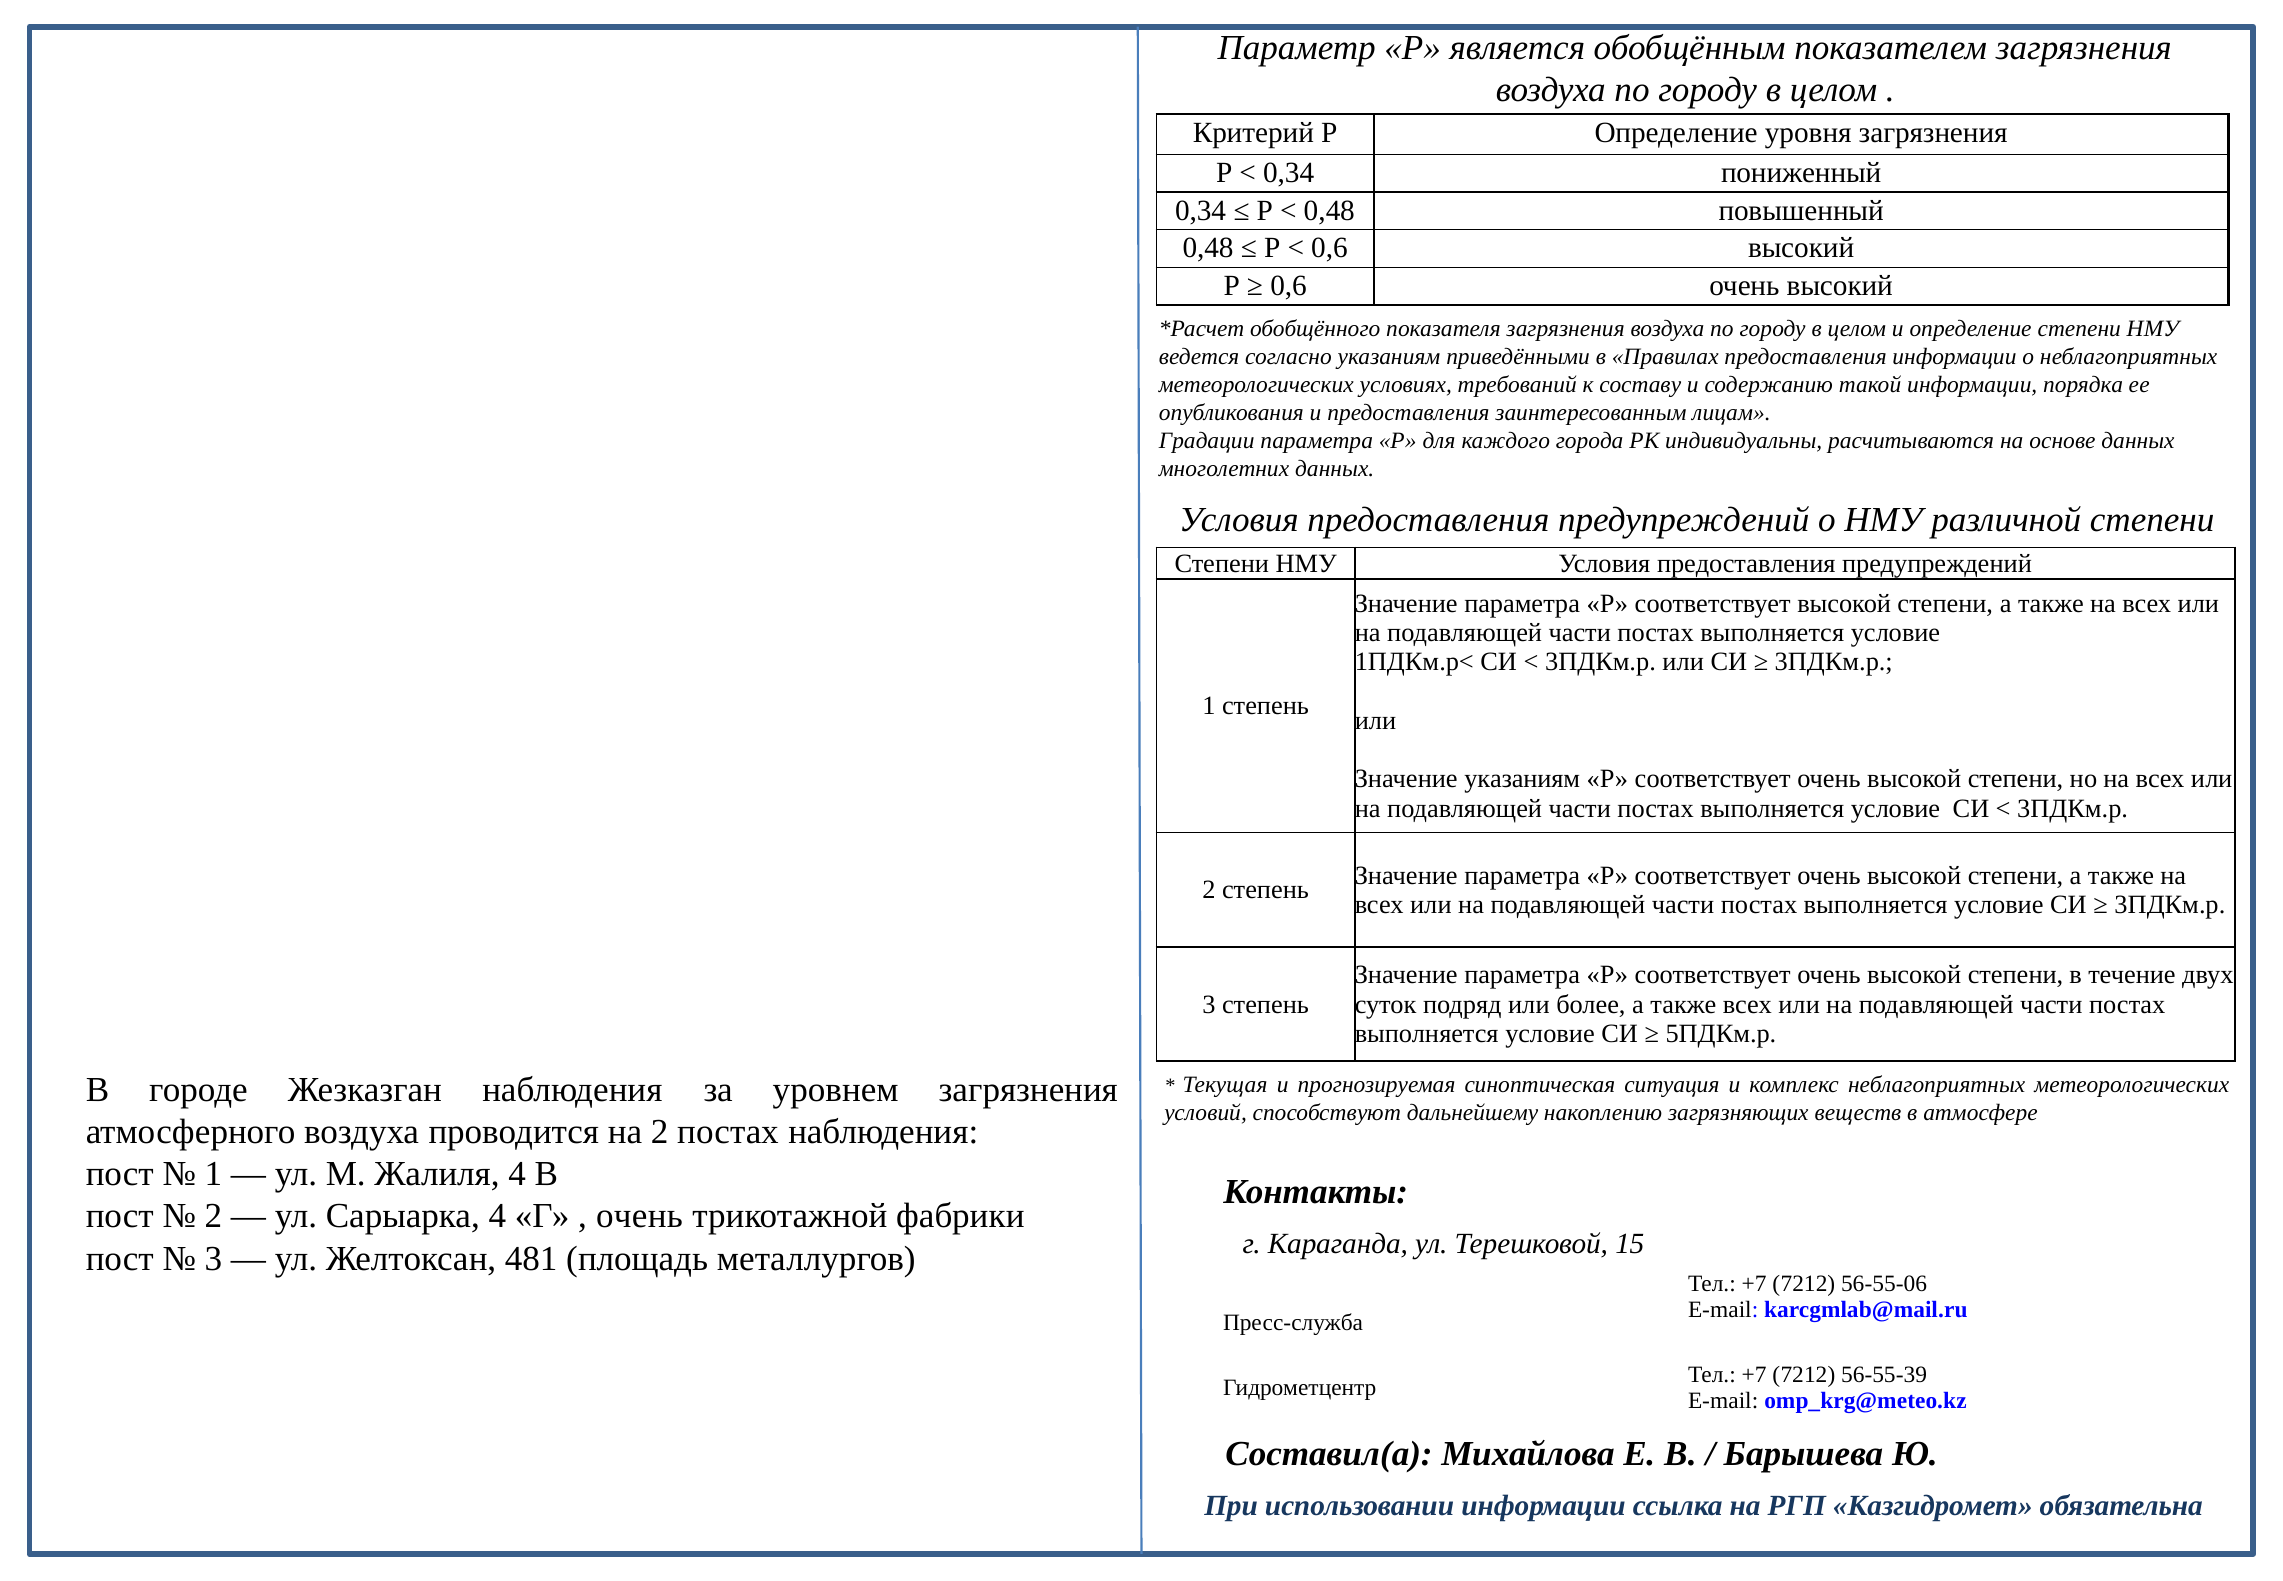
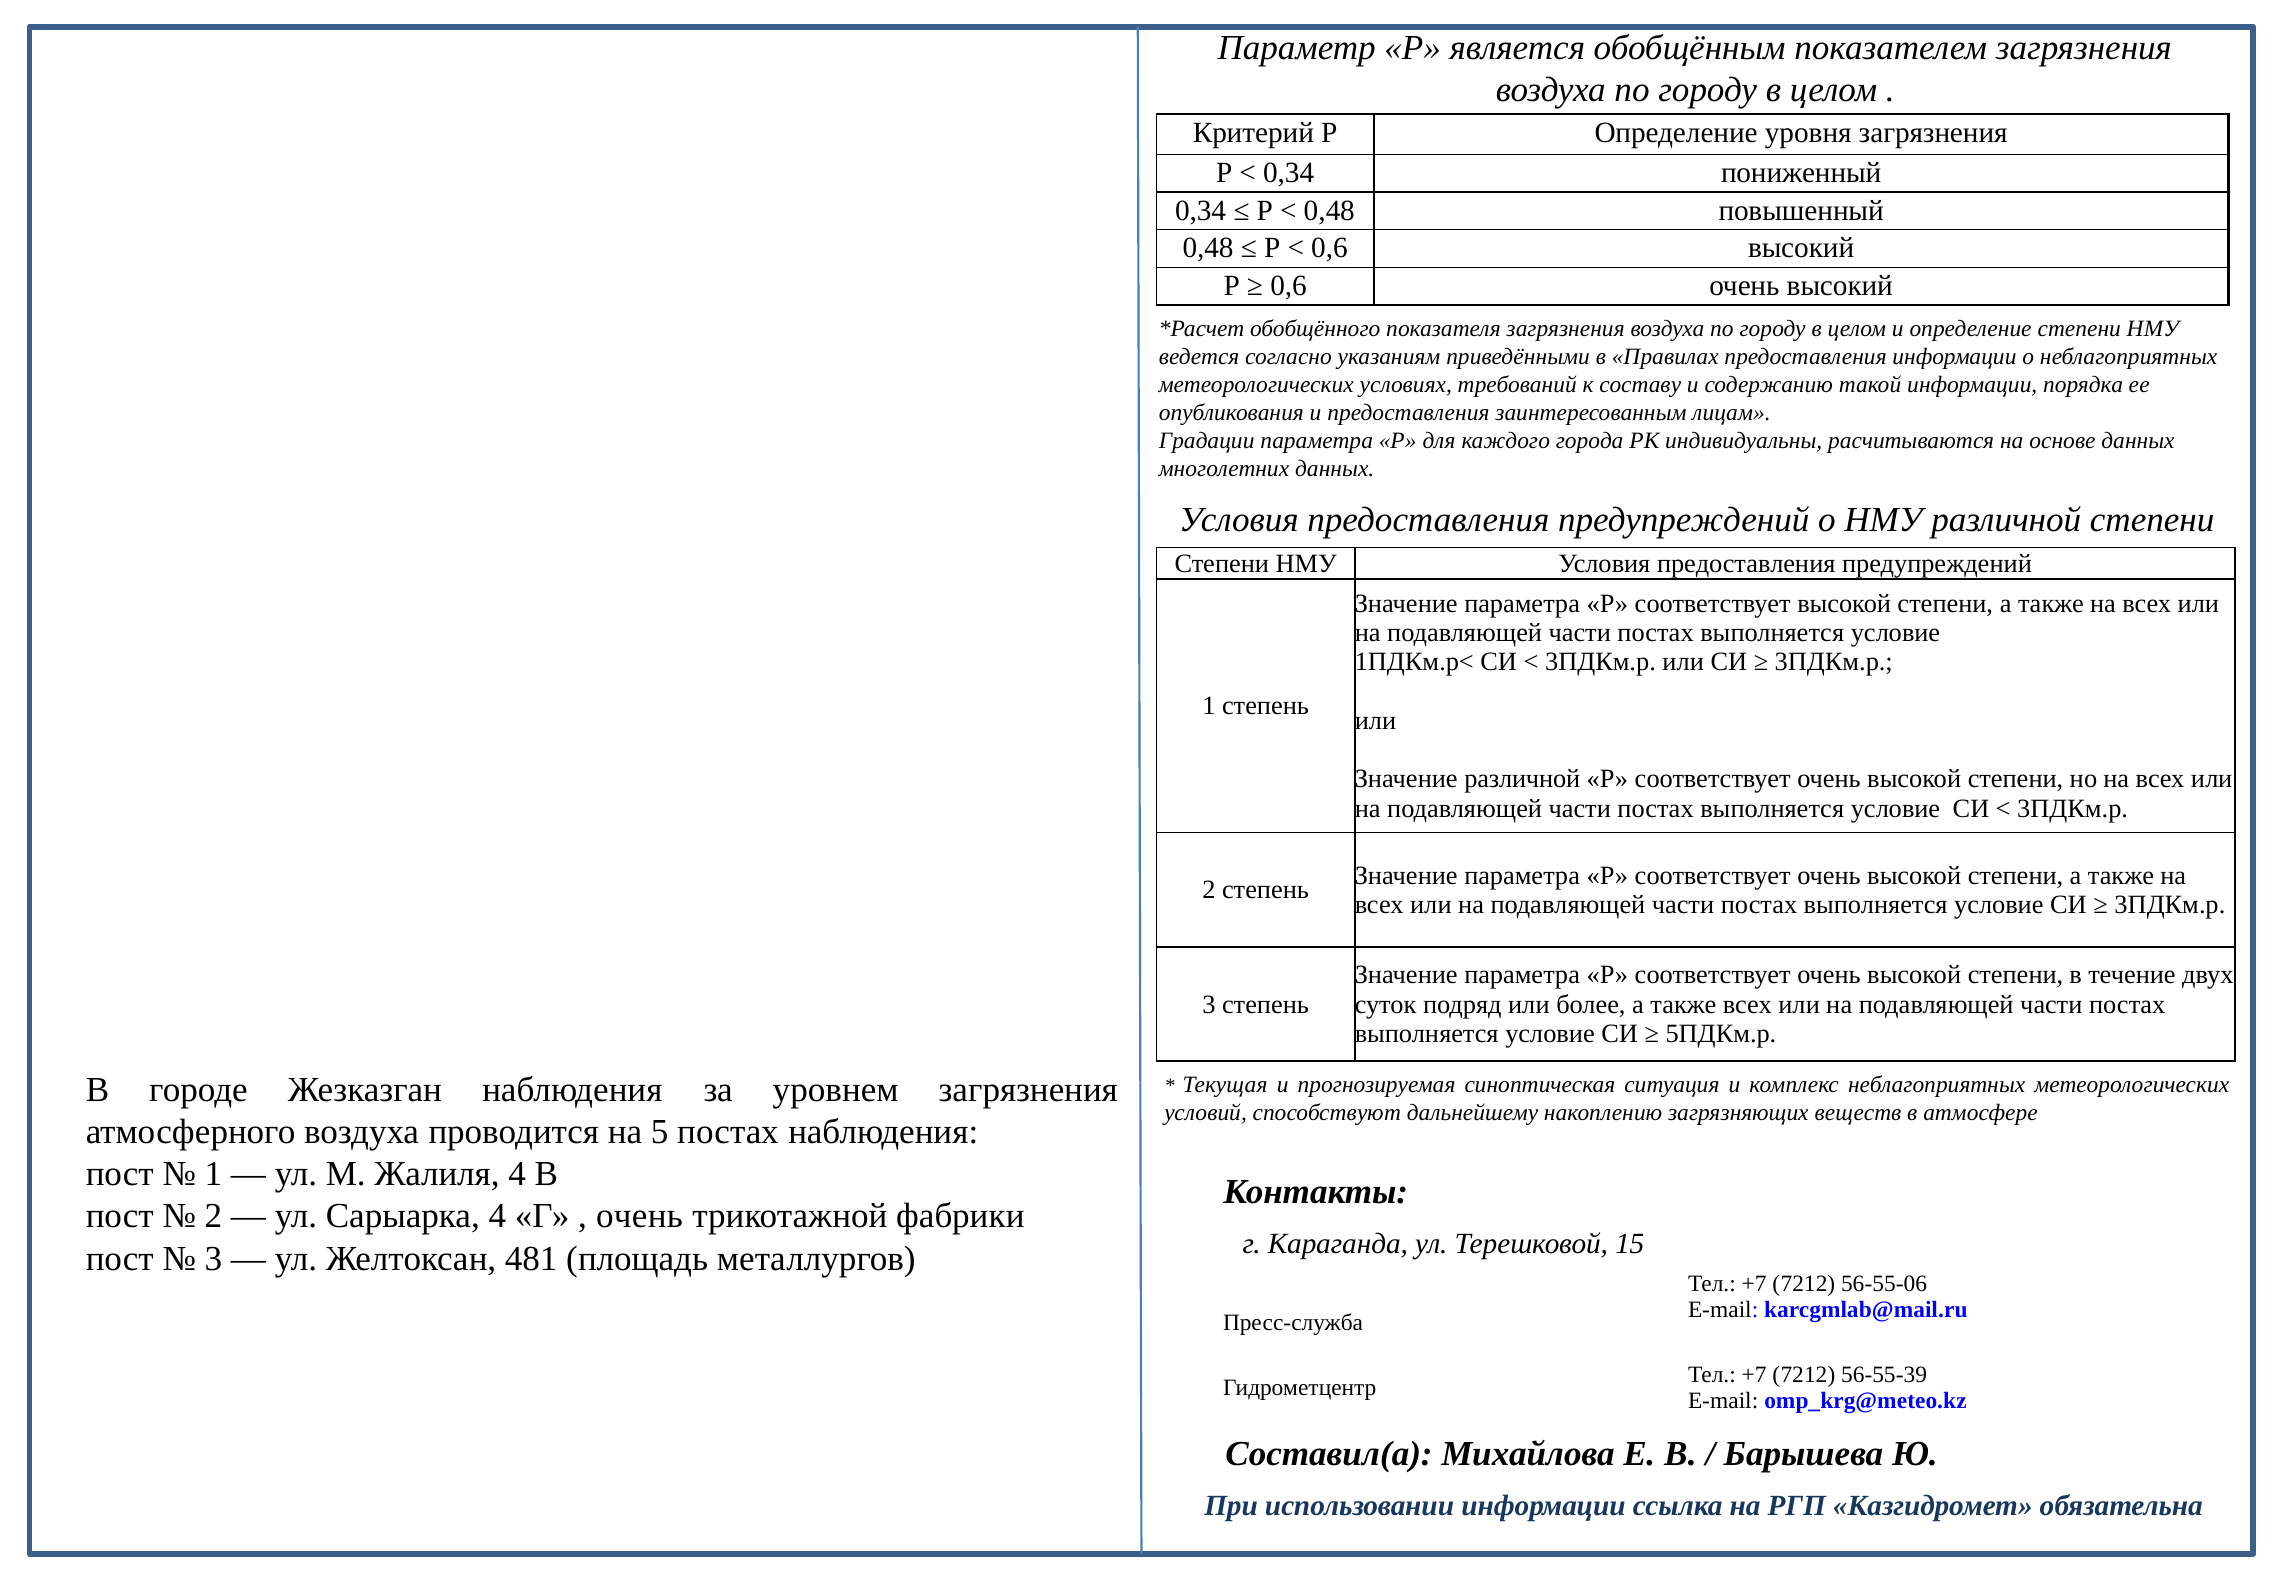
Значение указаниям: указаниям -> различной
на 2: 2 -> 5
